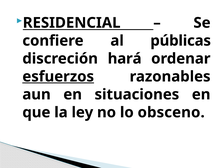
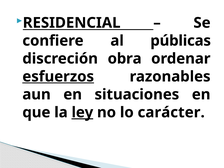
hará: hará -> obra
ley underline: none -> present
obsceno: obsceno -> carácter
